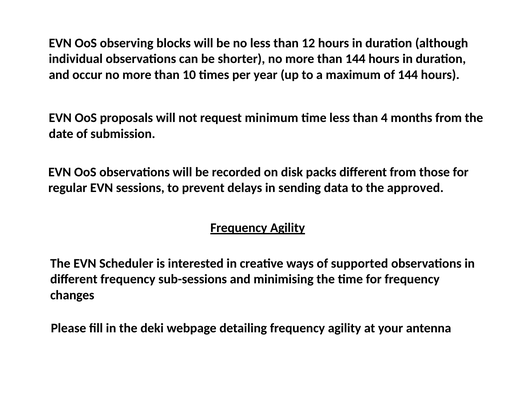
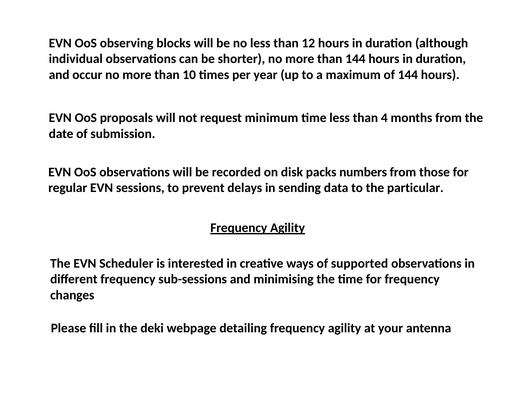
packs different: different -> numbers
approved: approved -> particular
